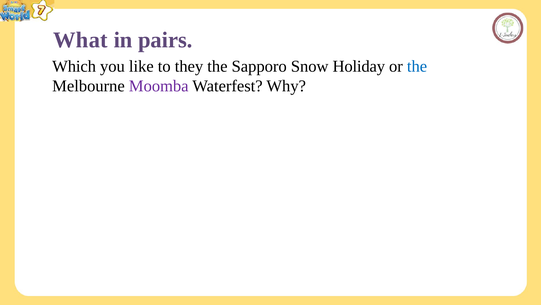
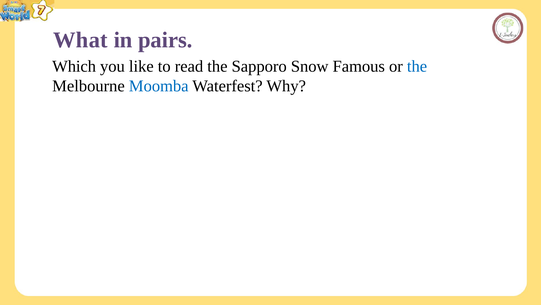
they: they -> read
Holiday: Holiday -> Famous
Moomba colour: purple -> blue
